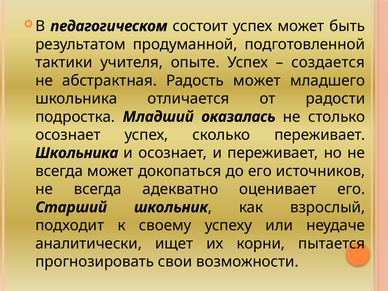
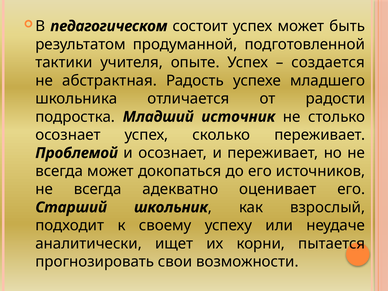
Радость может: может -> успехе
оказалась: оказалась -> источник
Школьника at (77, 153): Школьника -> Проблемой
